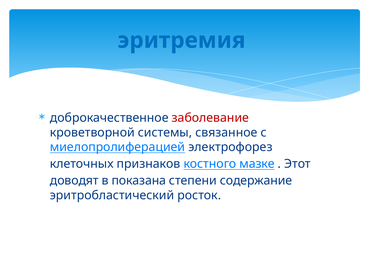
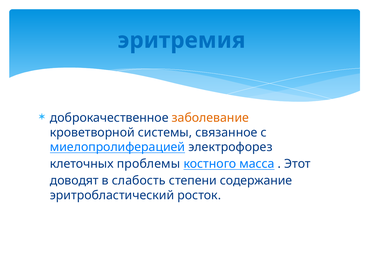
заболевание colour: red -> orange
признаков: признаков -> проблемы
мазке: мазке -> масса
показана: показана -> слабость
